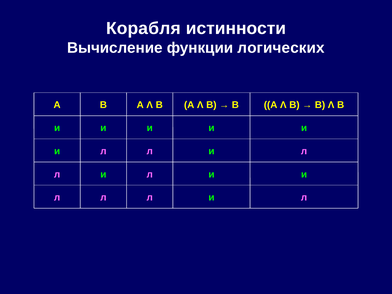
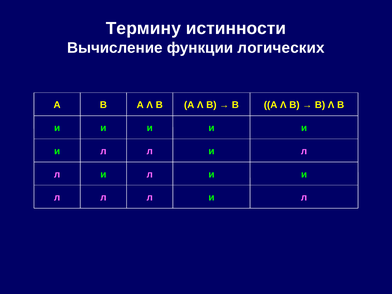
Корабля: Корабля -> Термину
